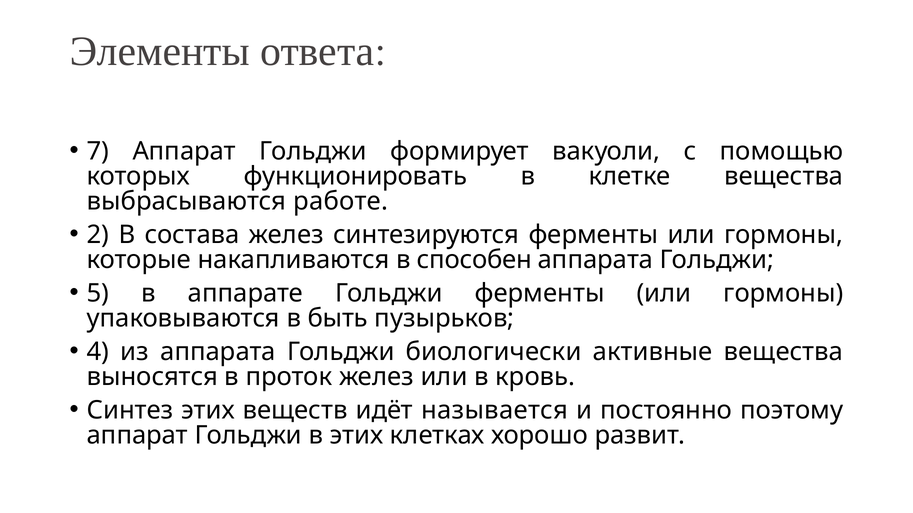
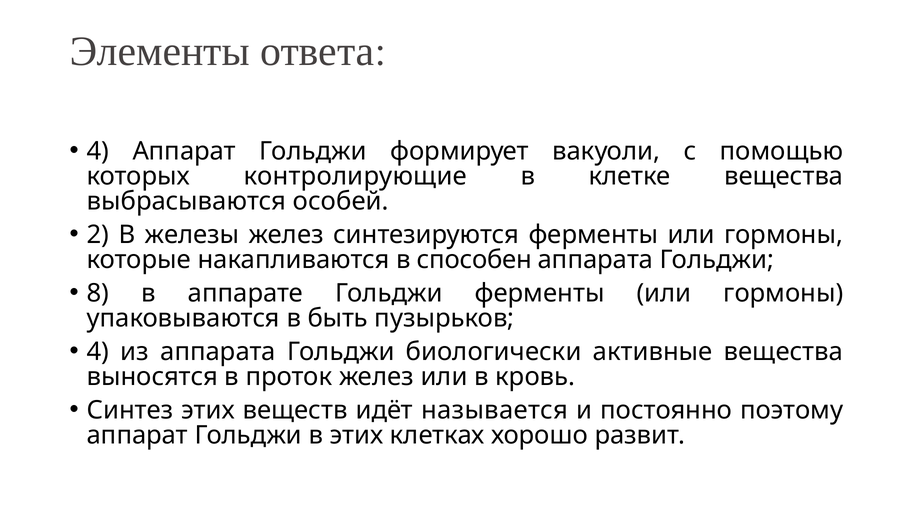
7 at (98, 152): 7 -> 4
функционировать: функционировать -> контролирующие
работе: работе -> особей
состава: состава -> железы
5: 5 -> 8
